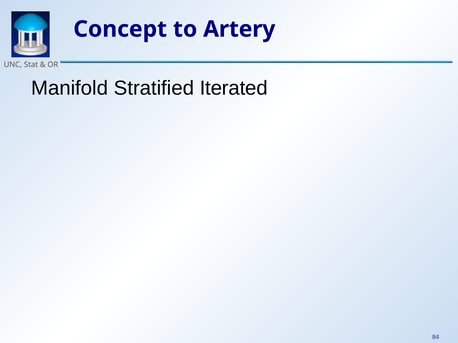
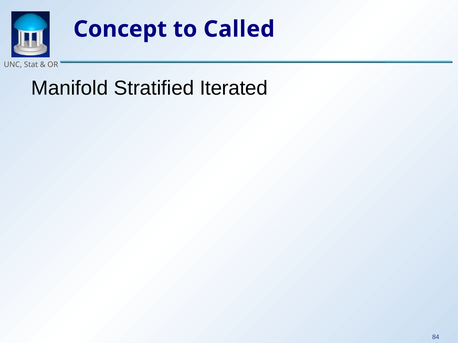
Artery: Artery -> Called
